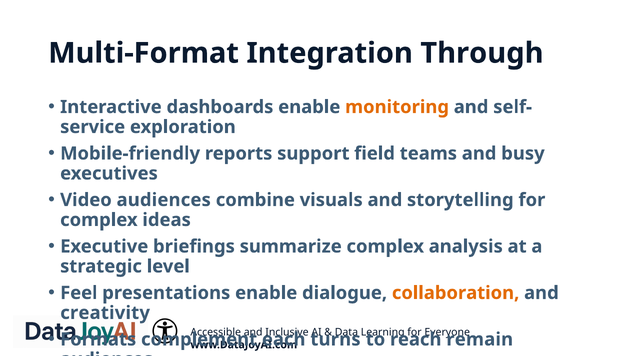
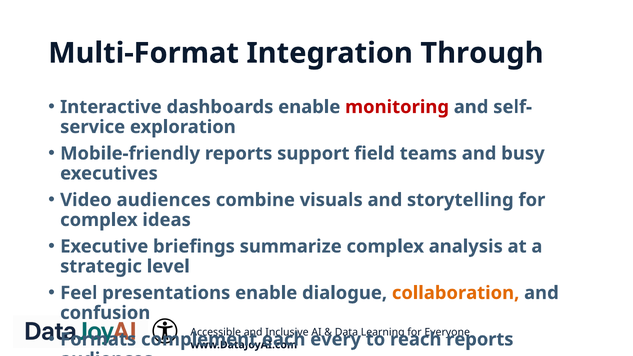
monitoring colour: orange -> red
creativity: creativity -> confusion
turns: turns -> every
reach remain: remain -> reports
